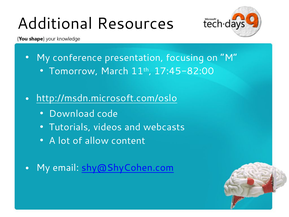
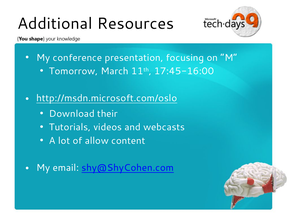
17:45-82:00: 17:45-82:00 -> 17:45-16:00
code: code -> their
